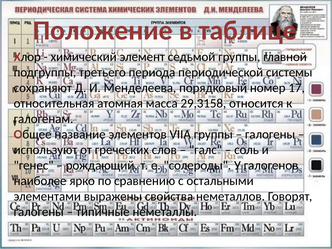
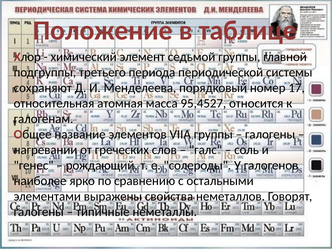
29,3158: 29,3158 -> 95,4527
используют: используют -> нагревании
